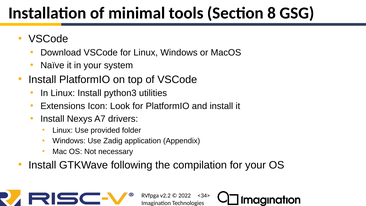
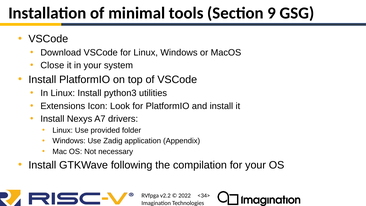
8: 8 -> 9
Naïve: Naïve -> Close
